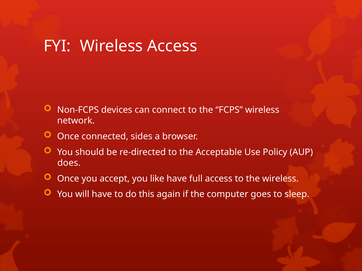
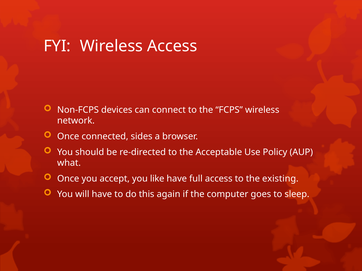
does: does -> what
the wireless: wireless -> existing
